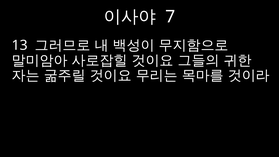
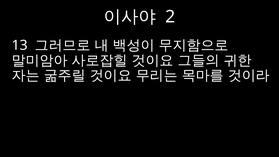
7: 7 -> 2
